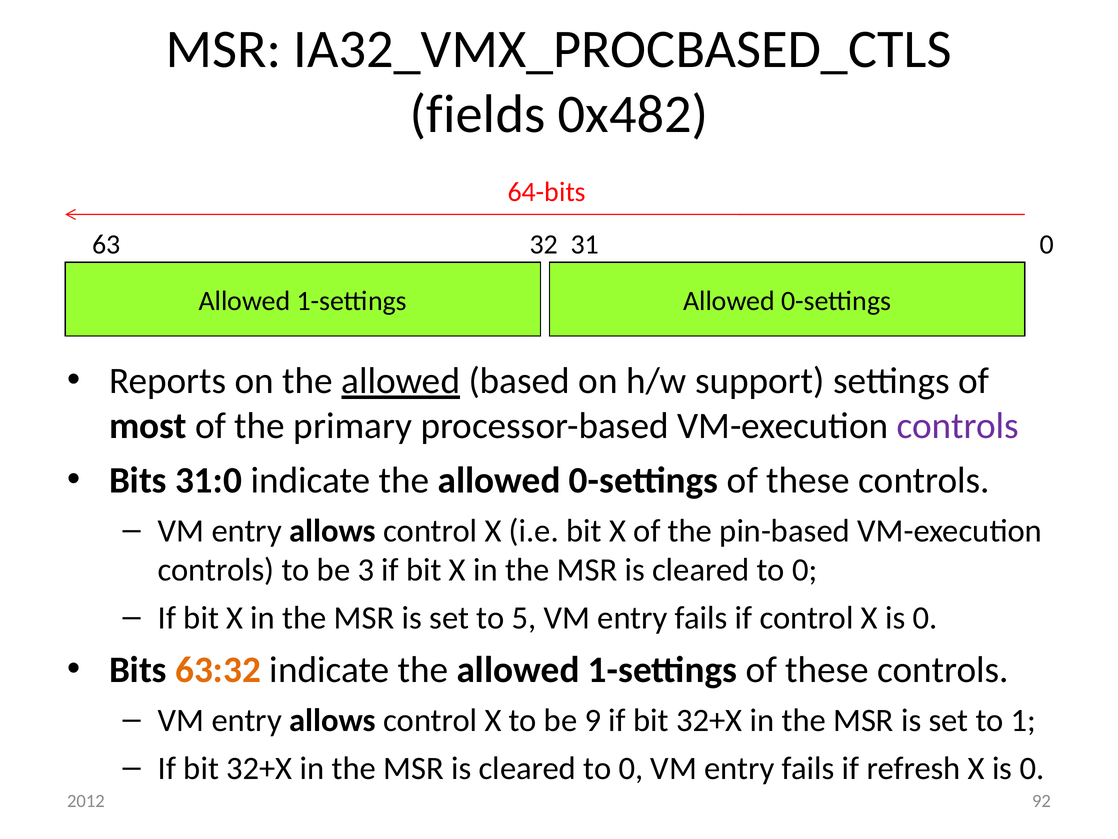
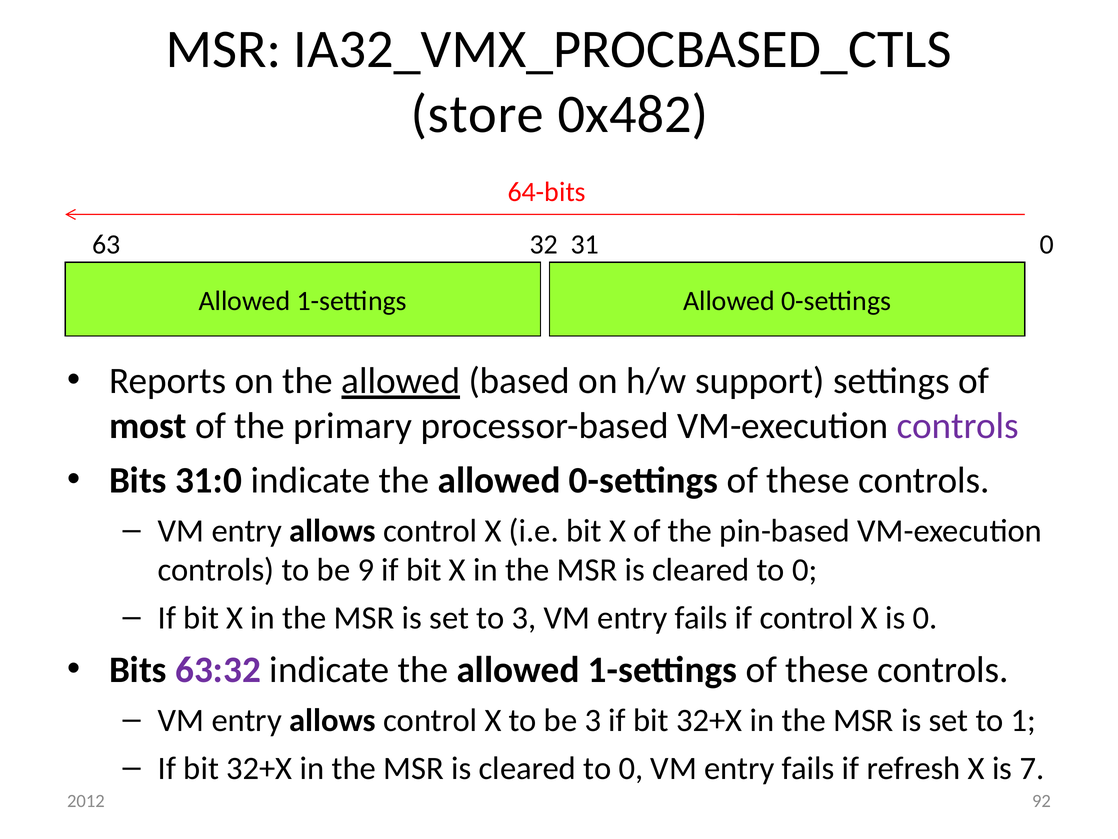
fields: fields -> store
3: 3 -> 9
to 5: 5 -> 3
63:32 colour: orange -> purple
be 9: 9 -> 3
0 at (1032, 768): 0 -> 7
